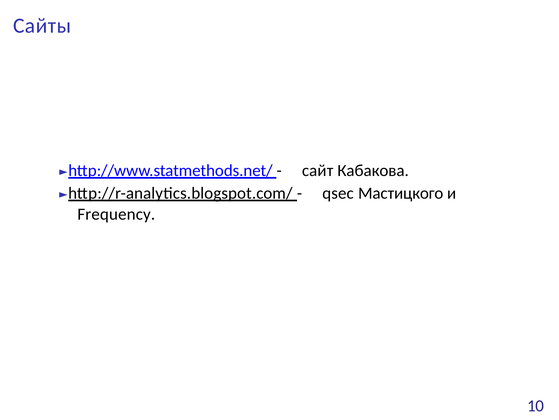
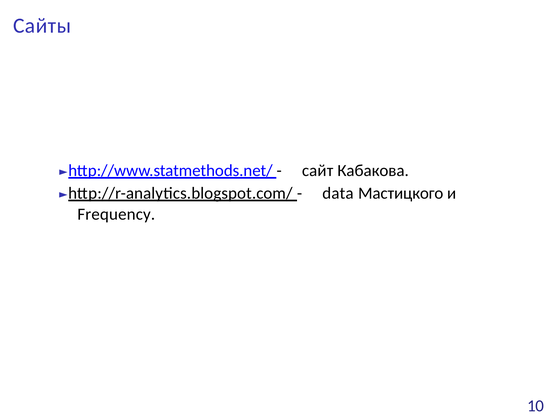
qsec: qsec -> data
